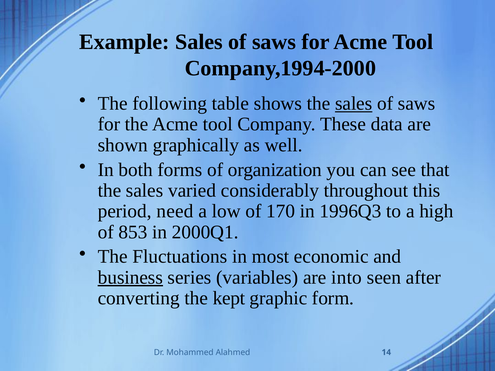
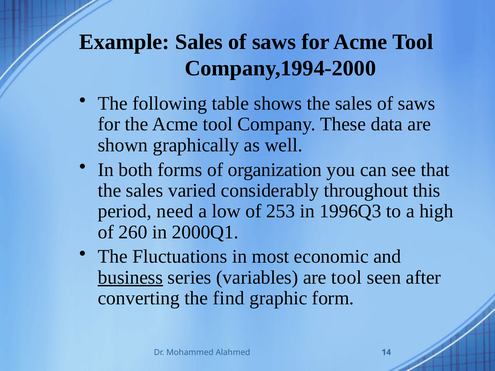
sales at (354, 104) underline: present -> none
170: 170 -> 253
853: 853 -> 260
are into: into -> tool
kept: kept -> find
